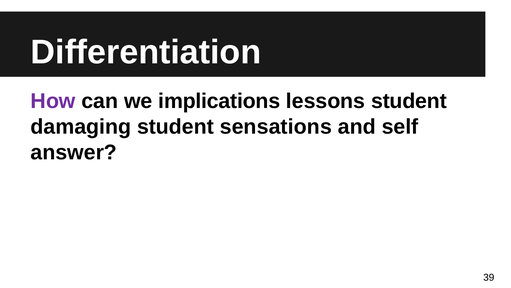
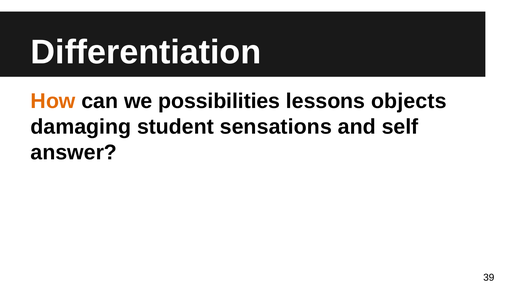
How colour: purple -> orange
implications: implications -> possibilities
lessons student: student -> objects
